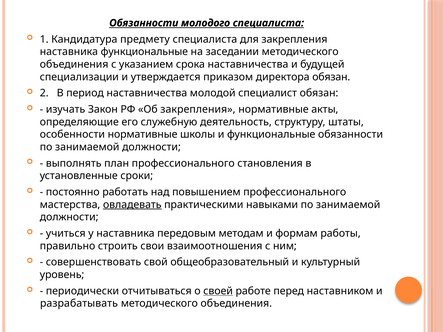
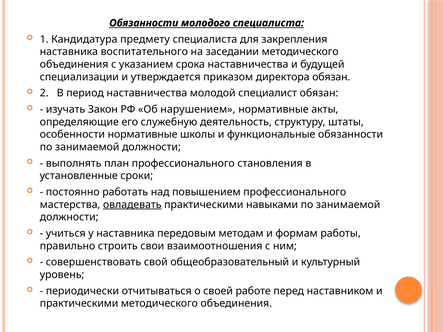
наставника функциональные: функциональные -> воспитательного
Об закрепления: закрепления -> нарушением
своей underline: present -> none
разрабатывать at (79, 304): разрабатывать -> практическими
